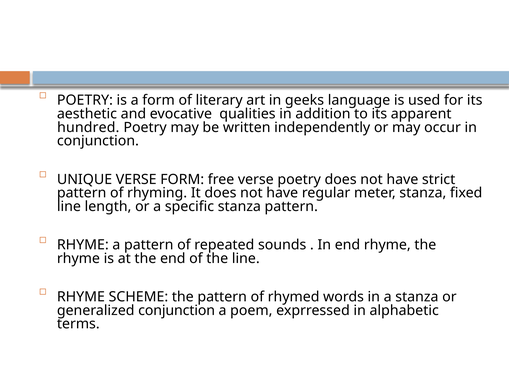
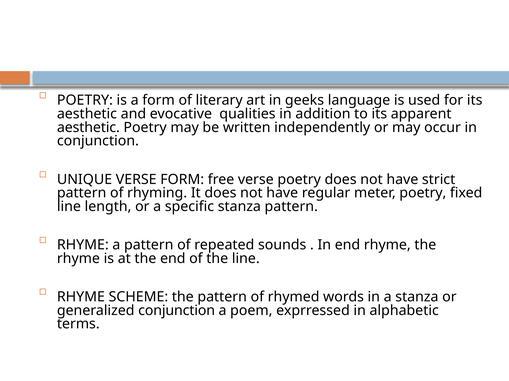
hundred at (88, 128): hundred -> aesthetic
meter stanza: stanza -> poetry
